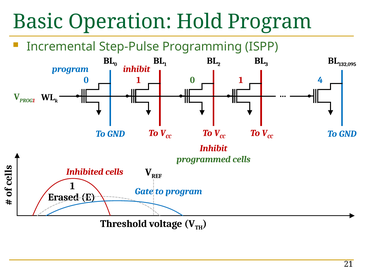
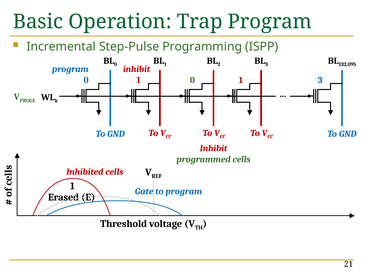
Hold: Hold -> Trap
1 4: 4 -> 3
